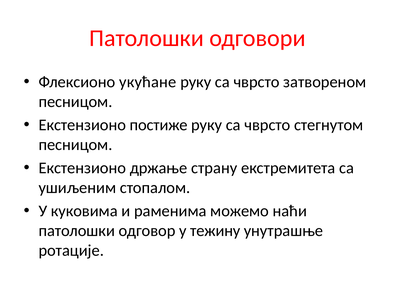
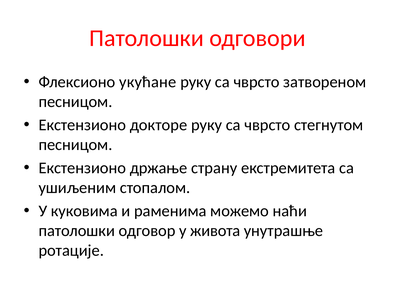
постиже: постиже -> докторе
тежину: тежину -> живота
